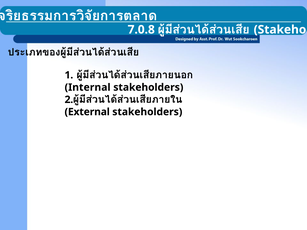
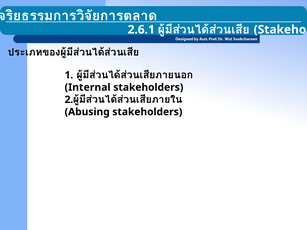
7.0.8: 7.0.8 -> 2.6.1
External: External -> Abusing
